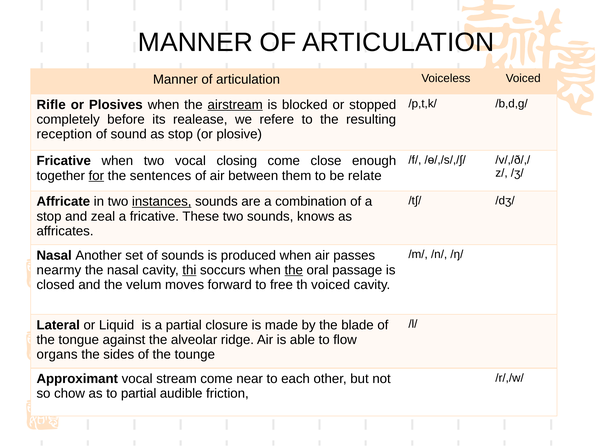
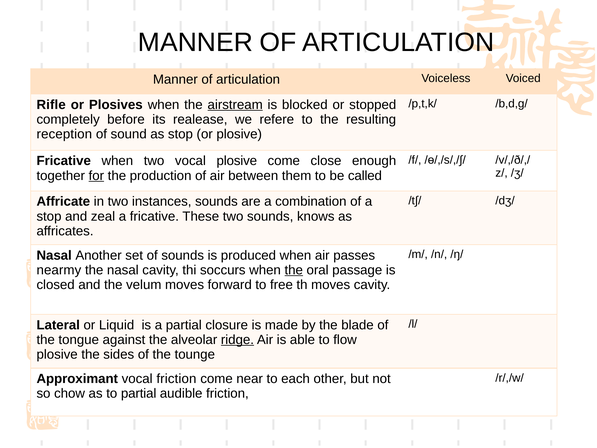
vocal closing: closing -> plosive
sentences: sentences -> production
relate: relate -> called
instances underline: present -> none
thi underline: present -> none
th voiced: voiced -> moves
ridge underline: none -> present
organs at (57, 354): organs -> plosive
vocal stream: stream -> friction
